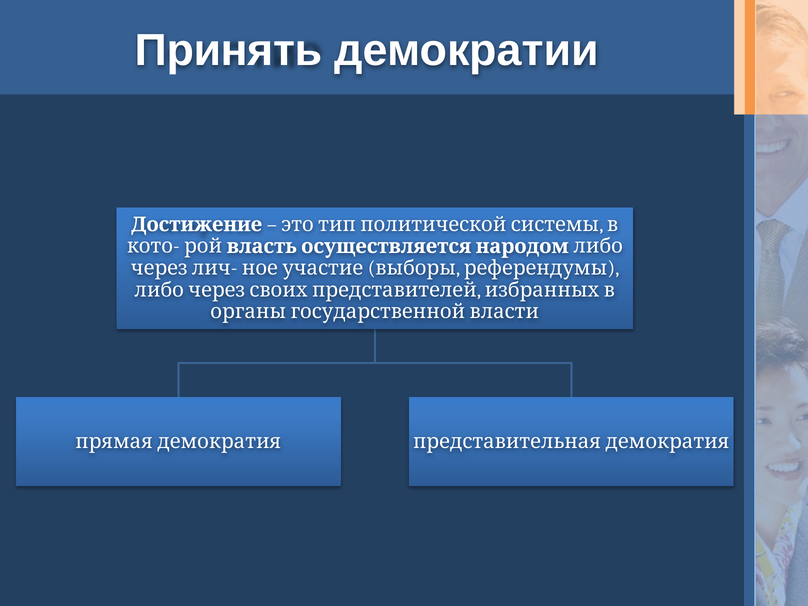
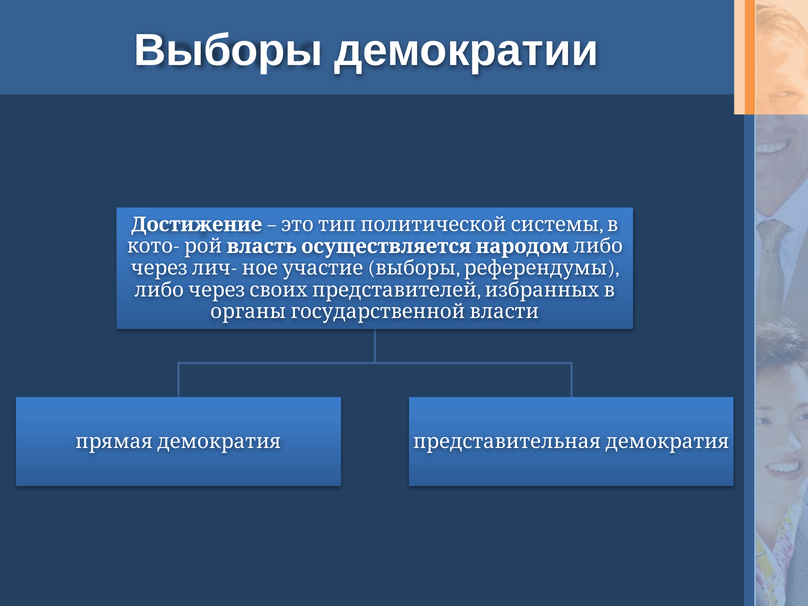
Принять at (229, 50): Принять -> Выборы
